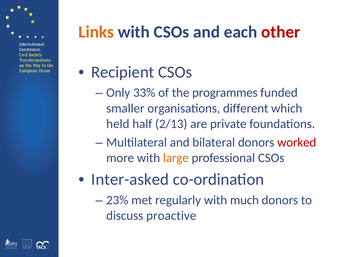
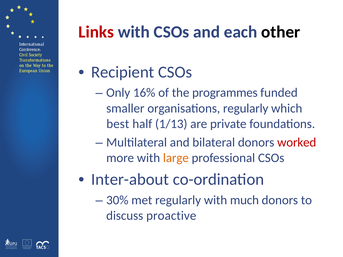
Links colour: orange -> red
other colour: red -> black
33%: 33% -> 16%
organisations different: different -> regularly
held: held -> best
2/13: 2/13 -> 1/13
Inter-asked: Inter-asked -> Inter-about
23%: 23% -> 30%
